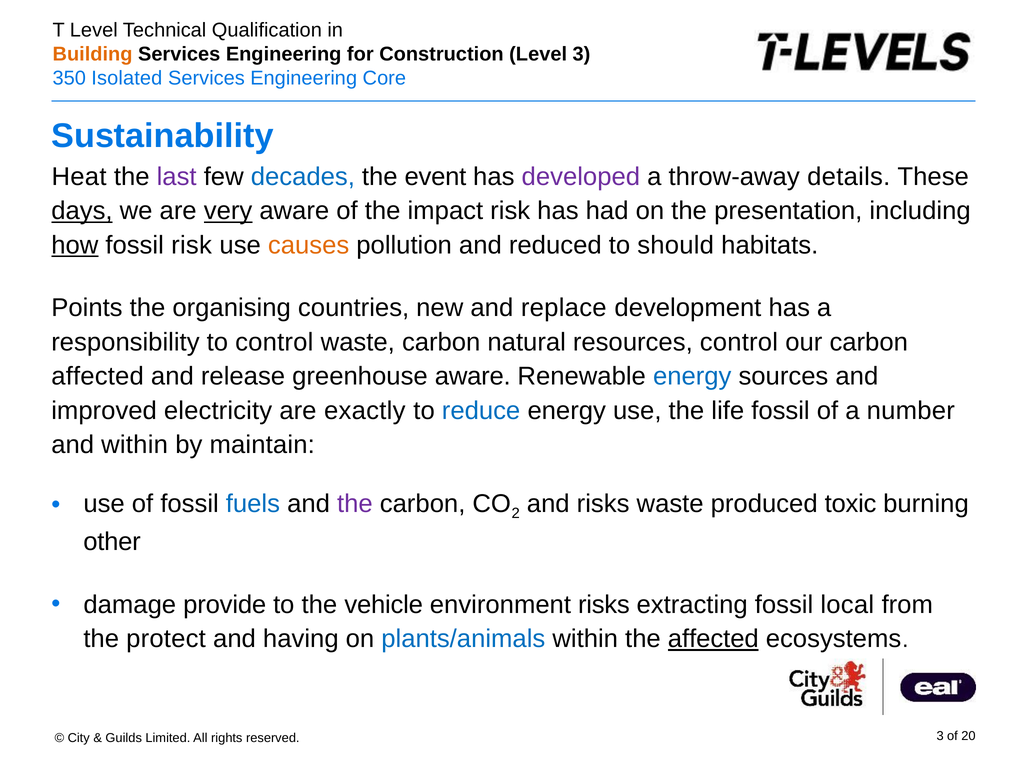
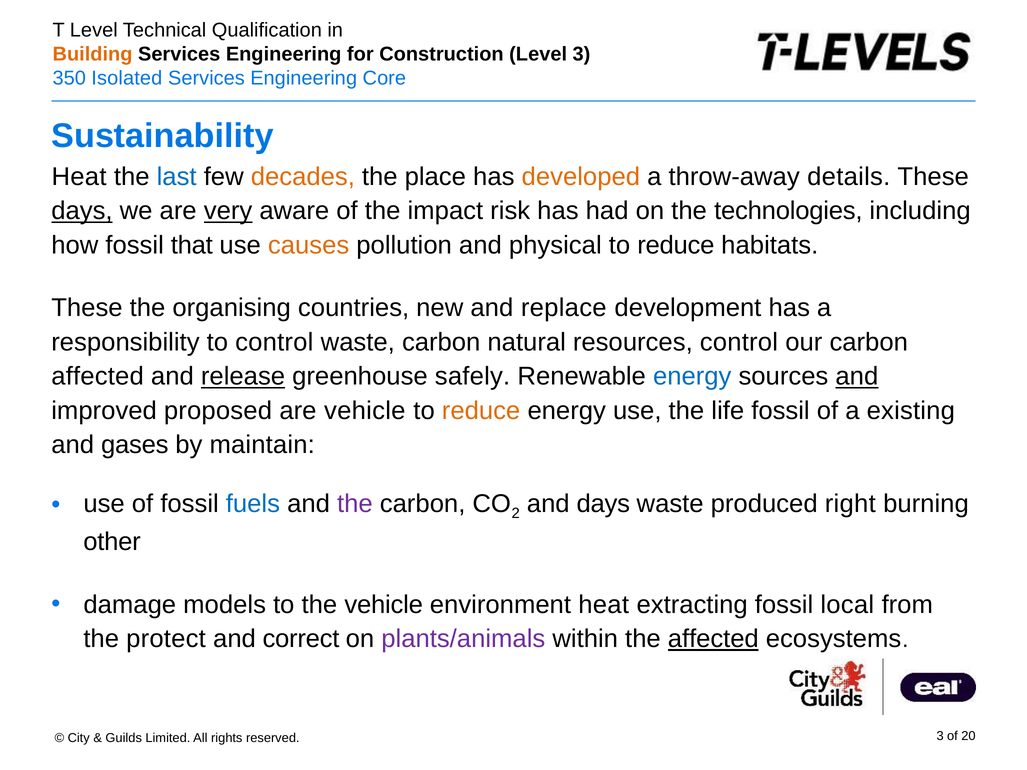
last colour: purple -> blue
decades colour: blue -> orange
event: event -> place
developed colour: purple -> orange
presentation: presentation -> technologies
how underline: present -> none
fossil risk: risk -> that
reduced: reduced -> physical
should at (676, 245): should -> reduce
Points at (87, 308): Points -> These
release underline: none -> present
greenhouse aware: aware -> safely
and at (857, 377) underline: none -> present
electricity: electricity -> proposed
are exactly: exactly -> vehicle
reduce at (481, 411) colour: blue -> orange
number: number -> existing
and within: within -> gases
and risks: risks -> days
toxic: toxic -> right
provide: provide -> models
environment risks: risks -> heat
having: having -> correct
plants/animals colour: blue -> purple
